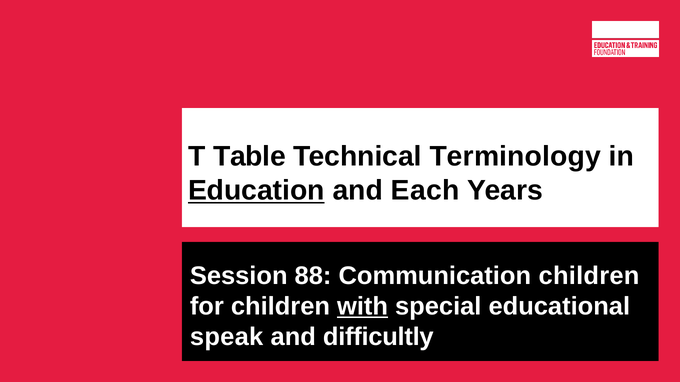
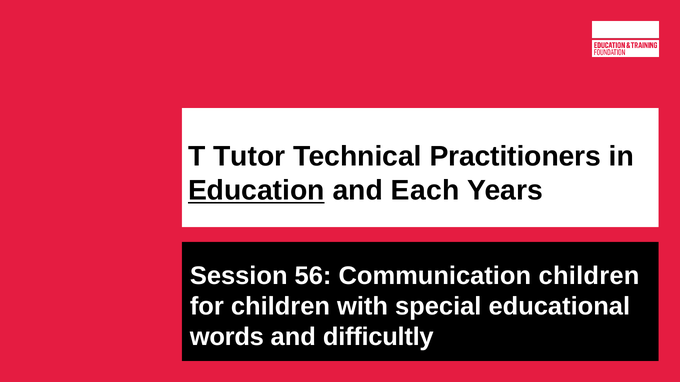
Table: Table -> Tutor
Terminology: Terminology -> Practitioners
88: 88 -> 56
with underline: present -> none
speak: speak -> words
